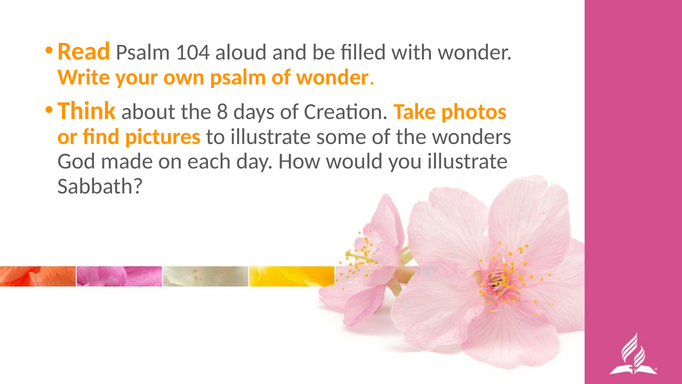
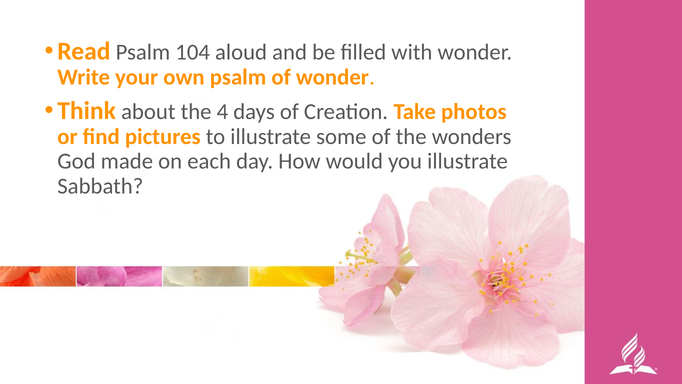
8: 8 -> 4
